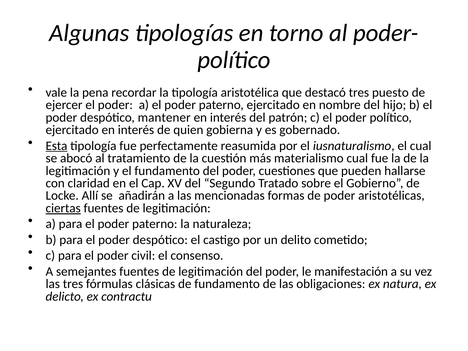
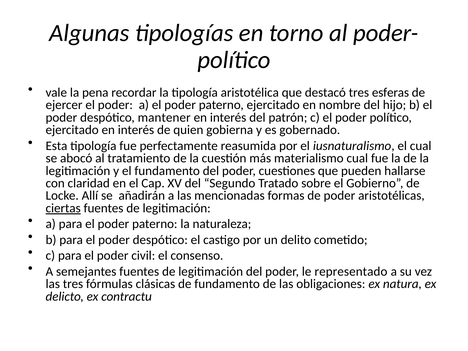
puesto: puesto -> esferas
Esta underline: present -> none
manifestación: manifestación -> representado
